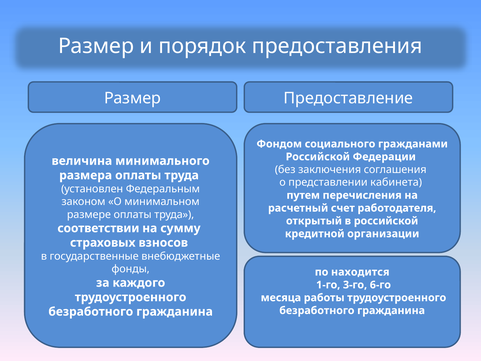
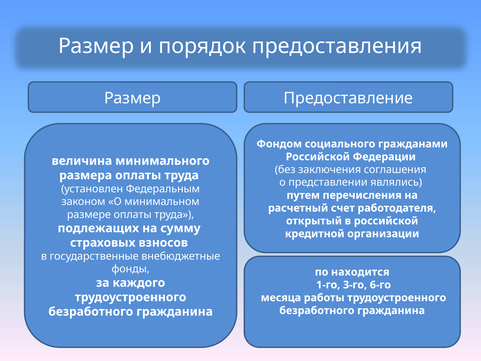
кабинета: кабинета -> являлись
соответствии: соответствии -> подлежащих
